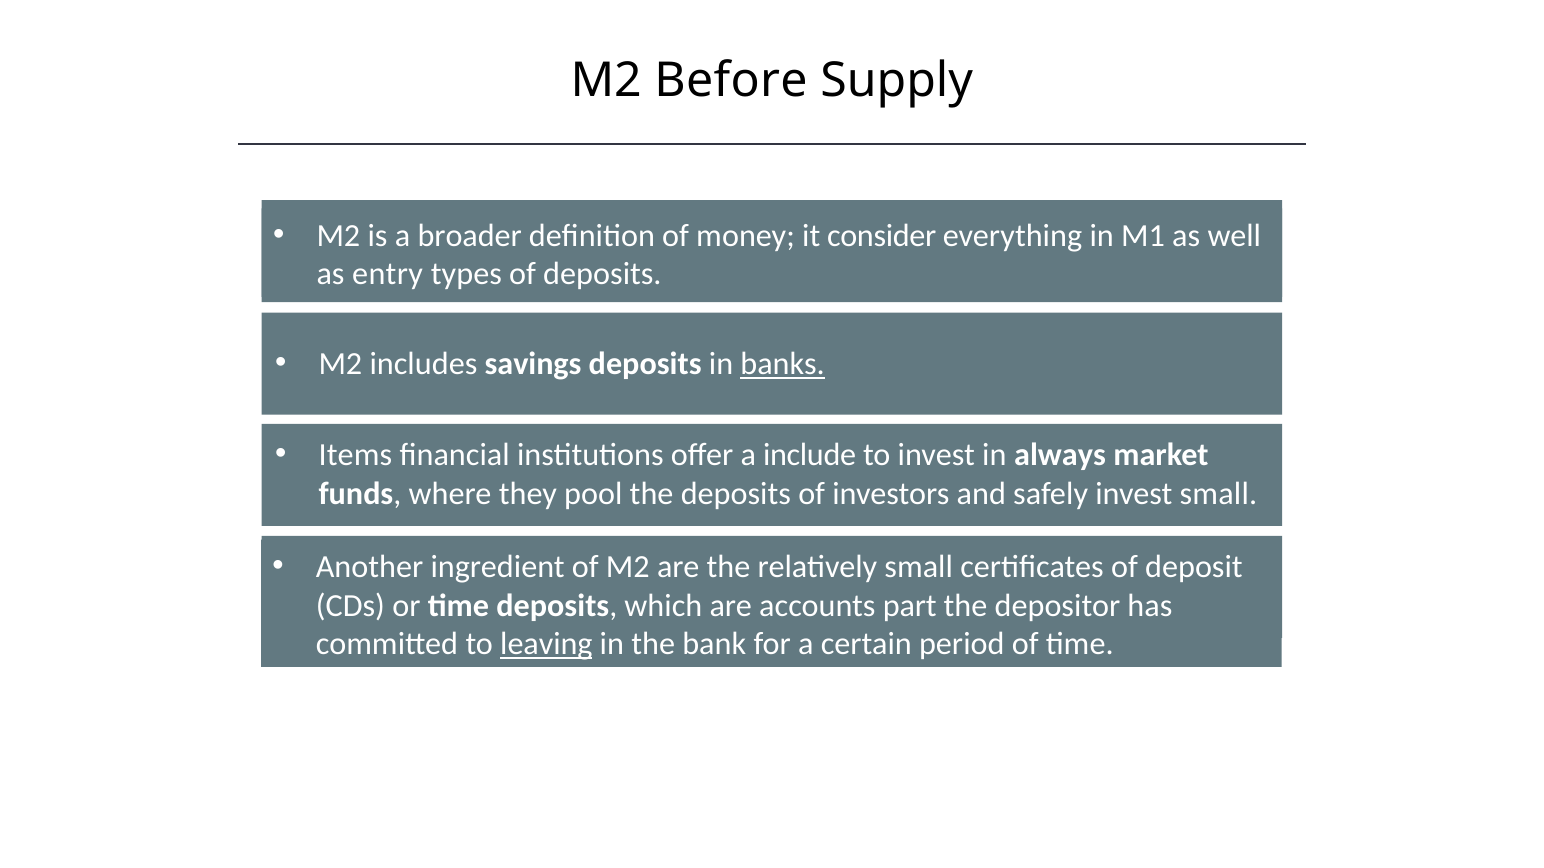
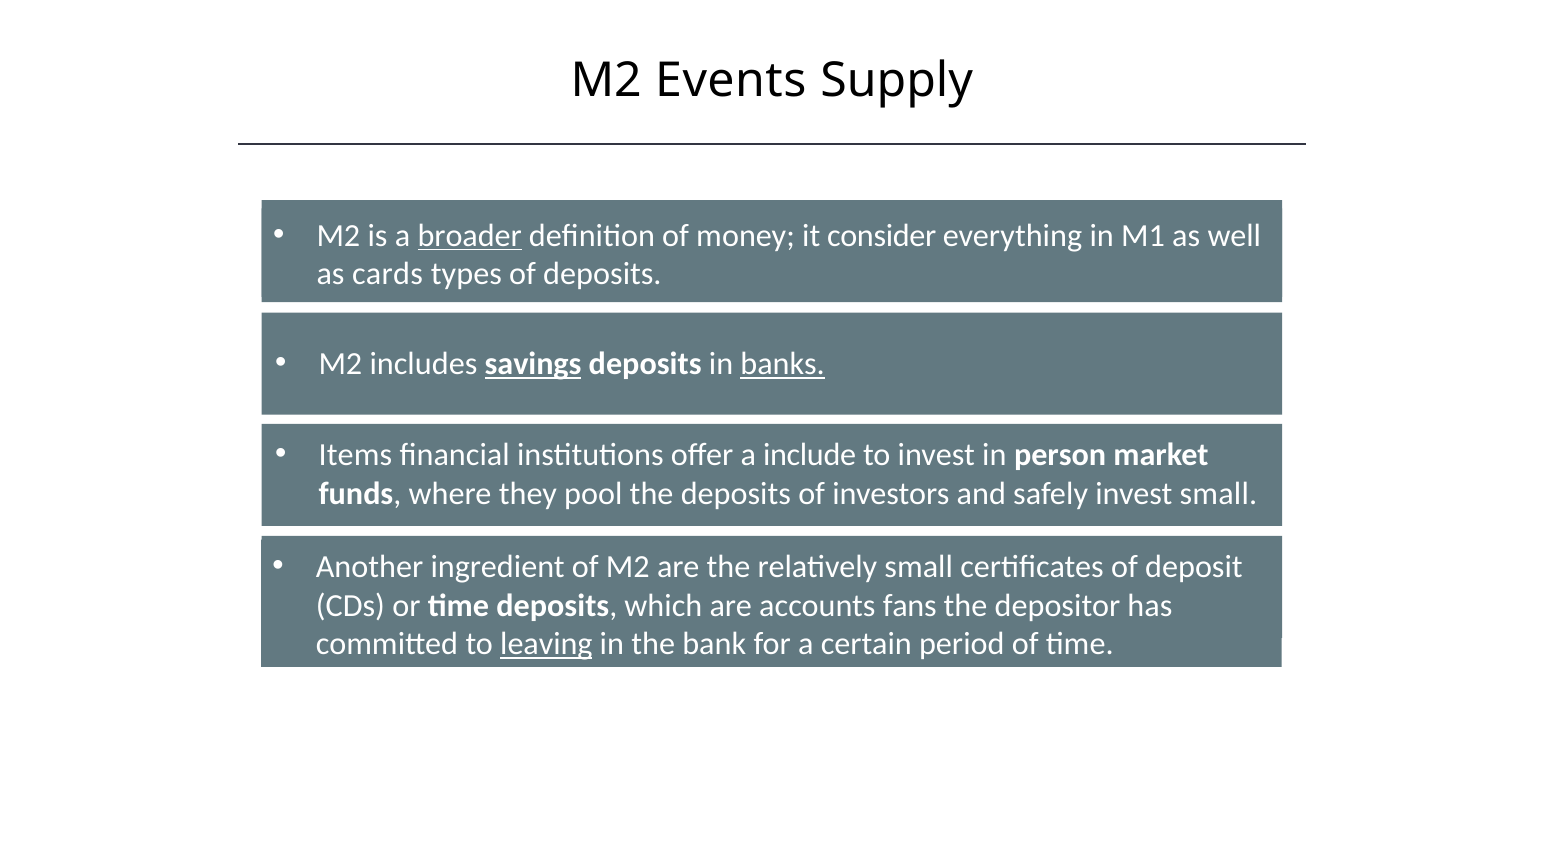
Before: Before -> Events
broader underline: none -> present
entry: entry -> cards
savings underline: none -> present
always: always -> person
part: part -> fans
